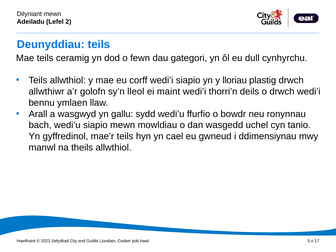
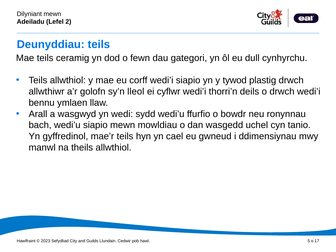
lloriau: lloriau -> tywod
maint: maint -> cyflwr
gallu: gallu -> wedi
